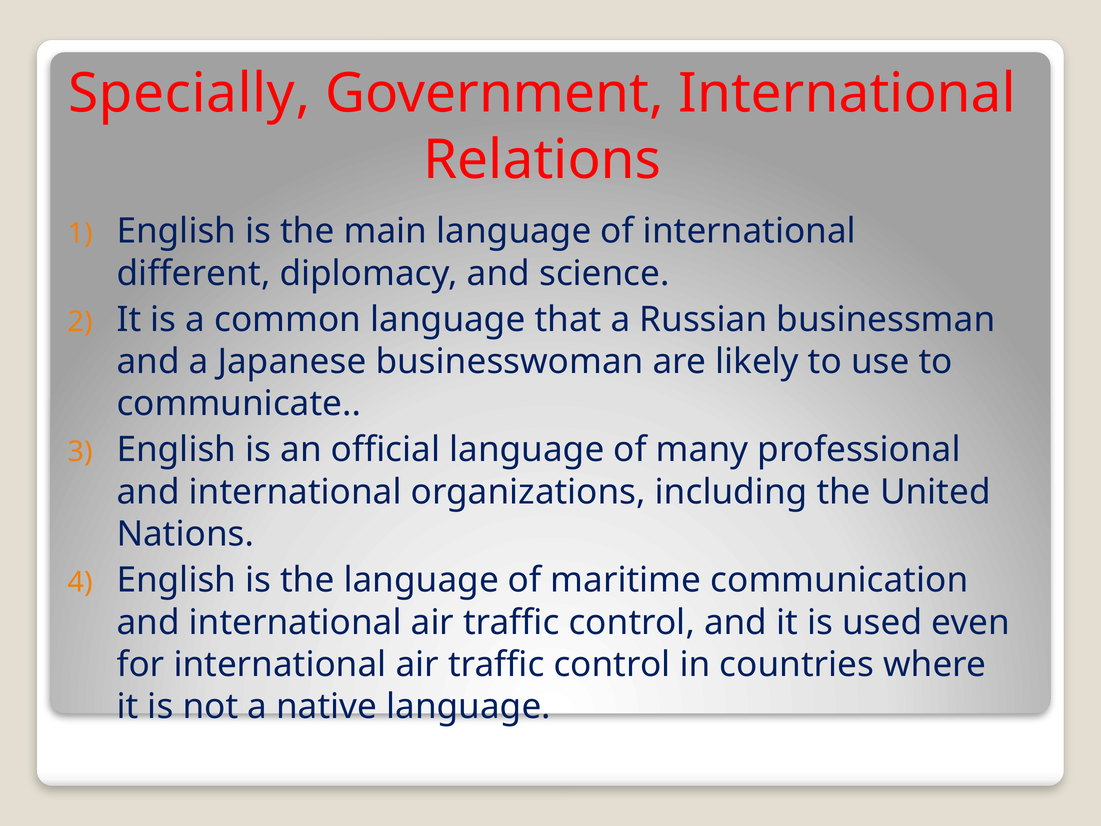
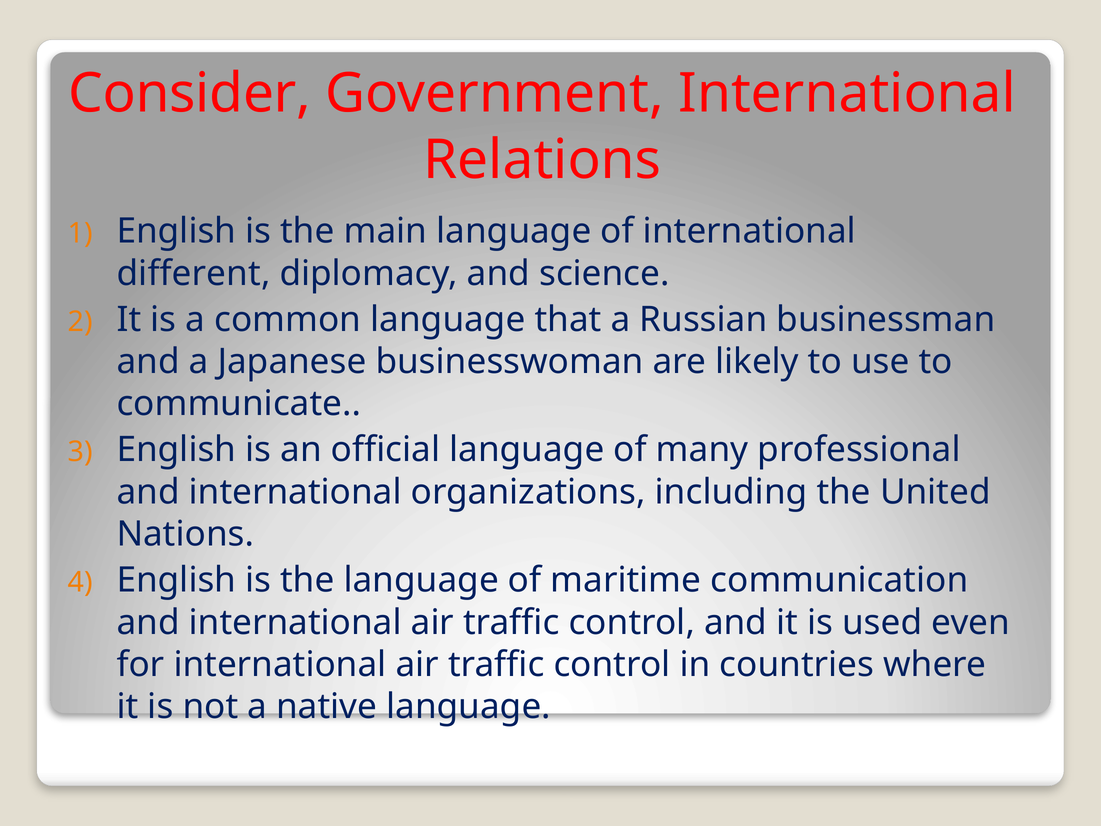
Specially: Specially -> Consider
